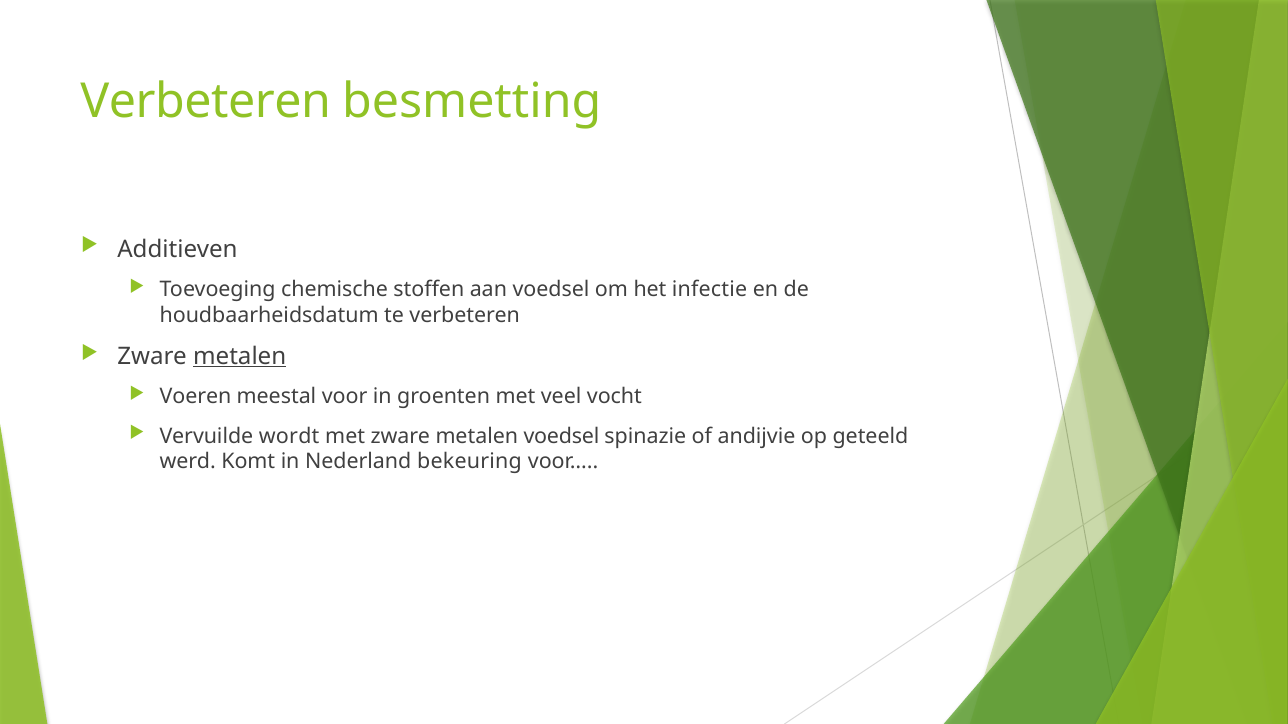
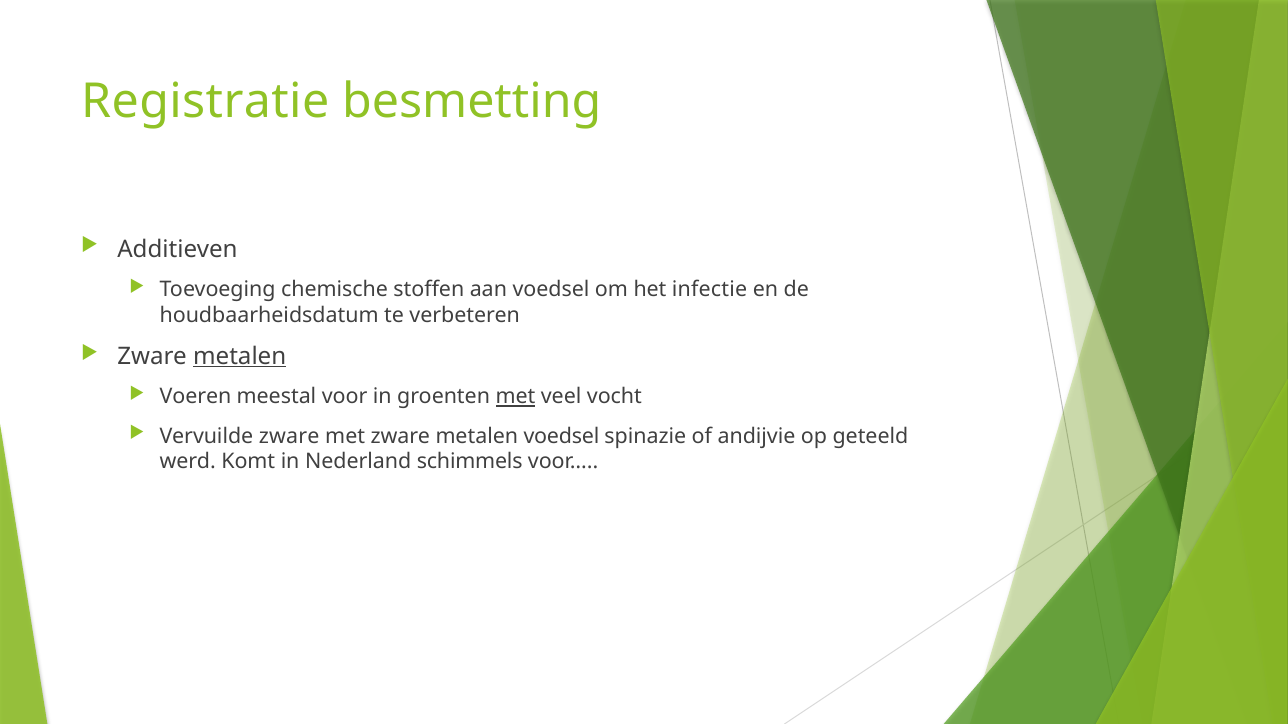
Verbeteren at (206, 102): Verbeteren -> Registratie
met at (515, 397) underline: none -> present
Vervuilde wordt: wordt -> zware
bekeuring: bekeuring -> schimmels
